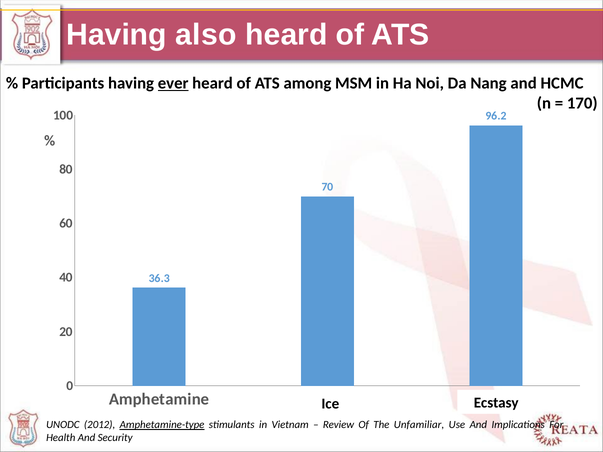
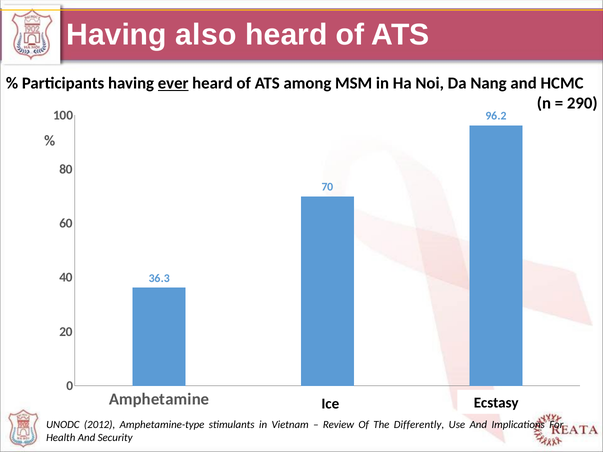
170: 170 -> 290
Amphetamine-type underline: present -> none
Unfamiliar: Unfamiliar -> Differently
